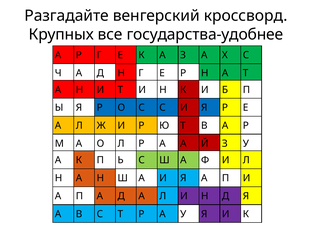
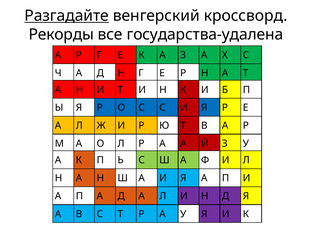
Разгадайте underline: none -> present
Крупных: Крупных -> Рекорды
государства-удобнее: государства-удобнее -> государства-удалена
